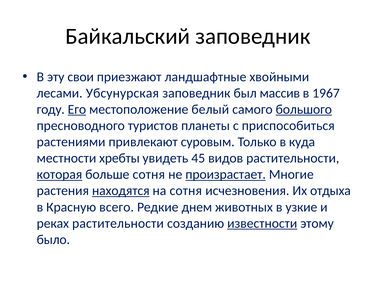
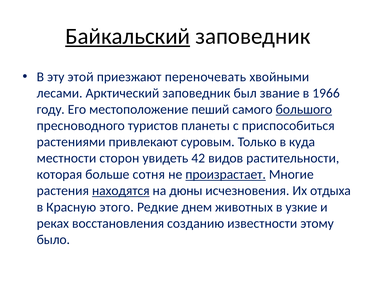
Байкальский underline: none -> present
свои: свои -> этой
ландшафтные: ландшафтные -> переночевать
Убсунурская: Убсунурская -> Арктический
массив: массив -> звание
1967: 1967 -> 1966
Его underline: present -> none
белый: белый -> пеший
хребты: хребты -> сторон
45: 45 -> 42
которая underline: present -> none
на сотня: сотня -> дюны
всего: всего -> этого
реках растительности: растительности -> восстановления
известности underline: present -> none
